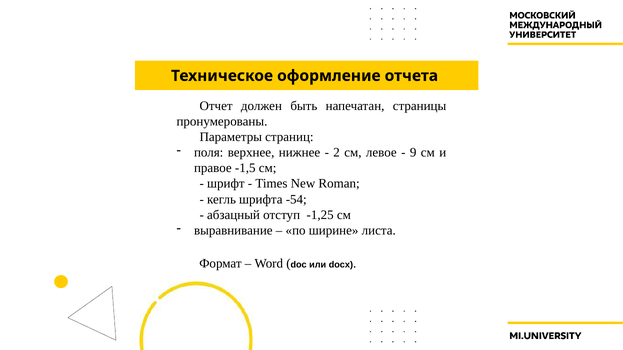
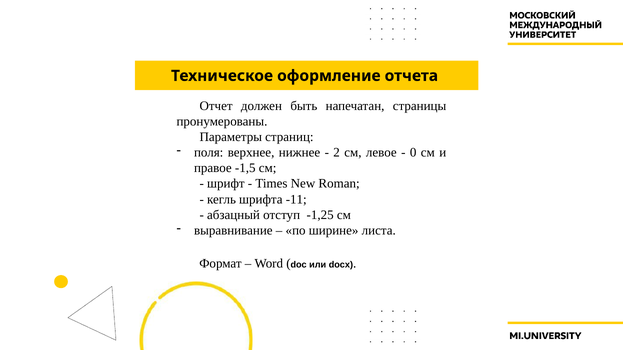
9: 9 -> 0
-54: -54 -> -11
